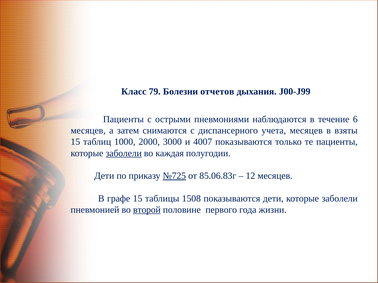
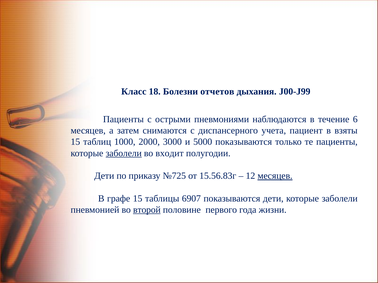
79: 79 -> 18
учета месяцев: месяцев -> пациент
4007: 4007 -> 5000
каждая: каждая -> входит
№725 underline: present -> none
85.06.83г: 85.06.83г -> 15.56.83г
месяцев at (275, 176) underline: none -> present
1508: 1508 -> 6907
